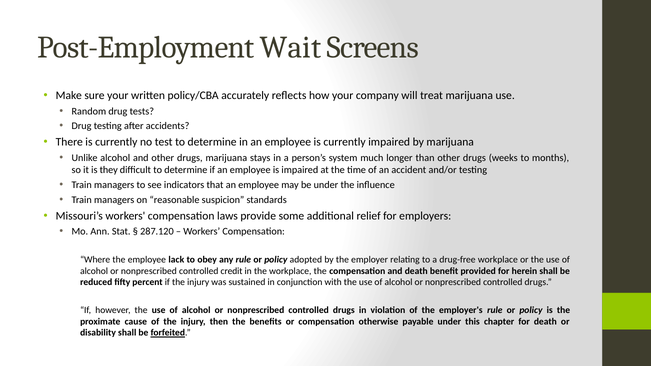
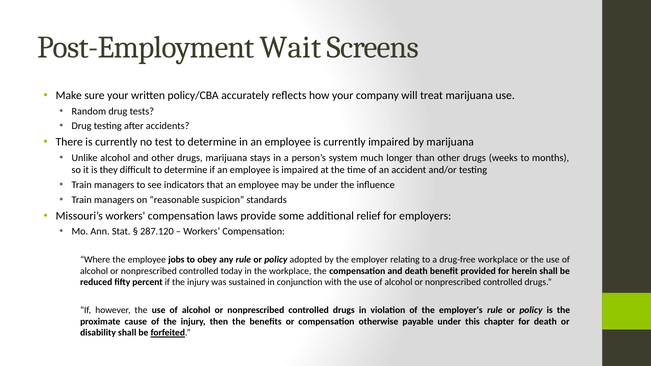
lack: lack -> jobs
credit: credit -> today
